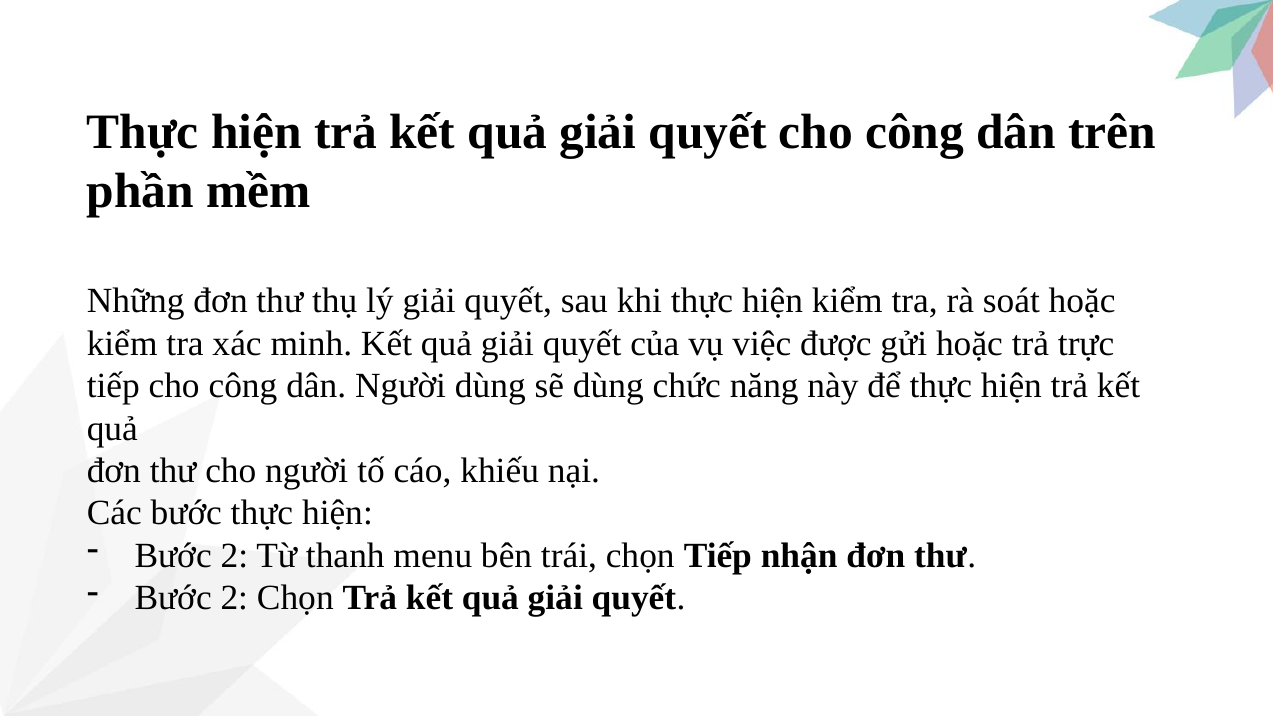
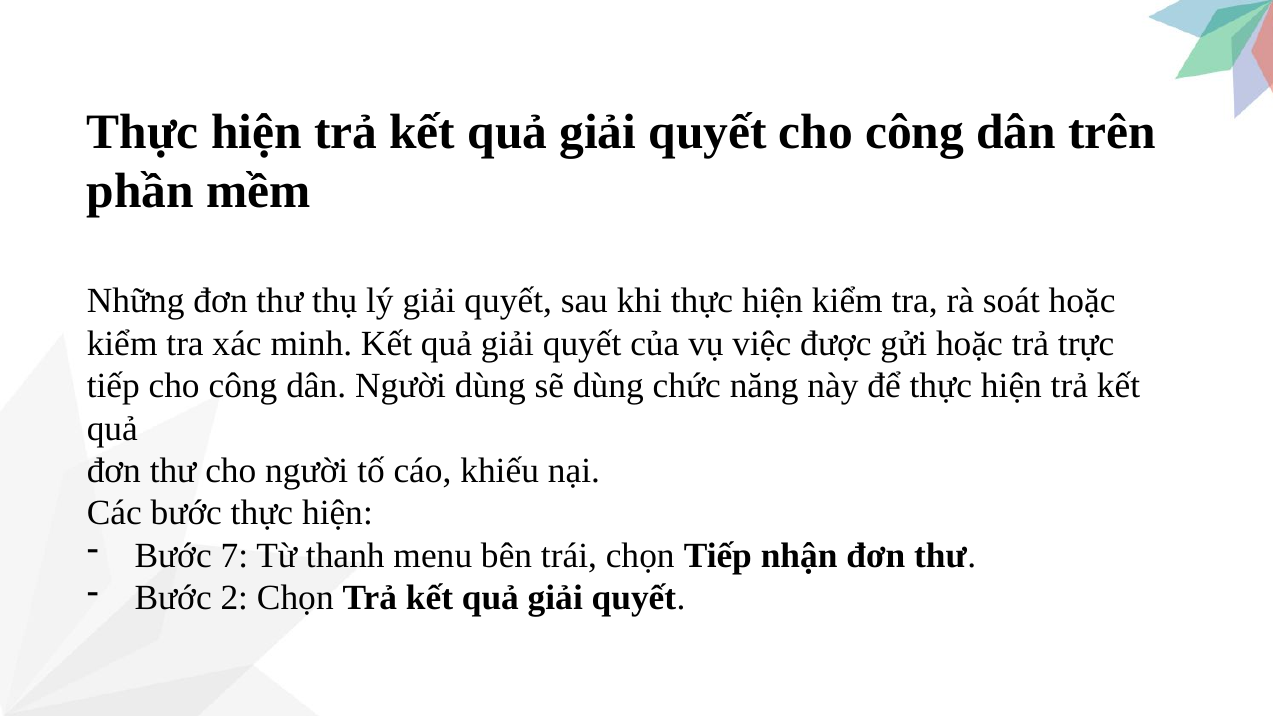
2 at (234, 556): 2 -> 7
